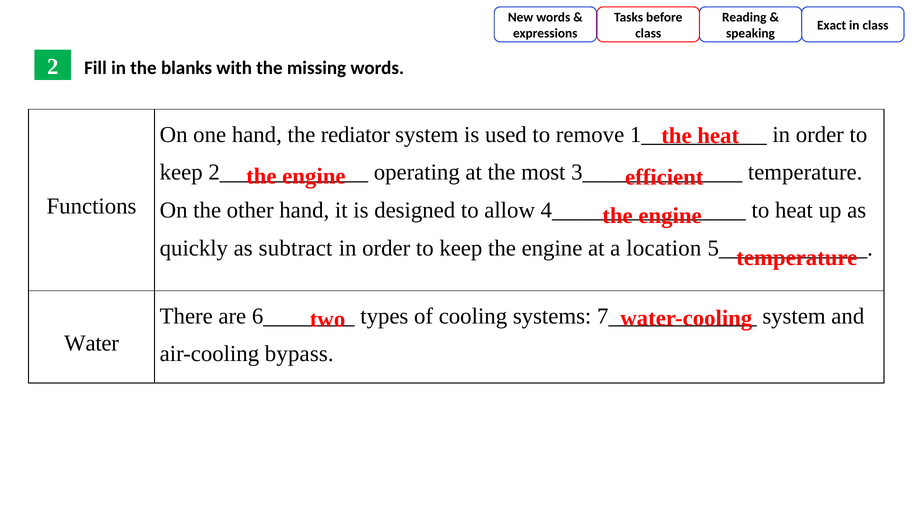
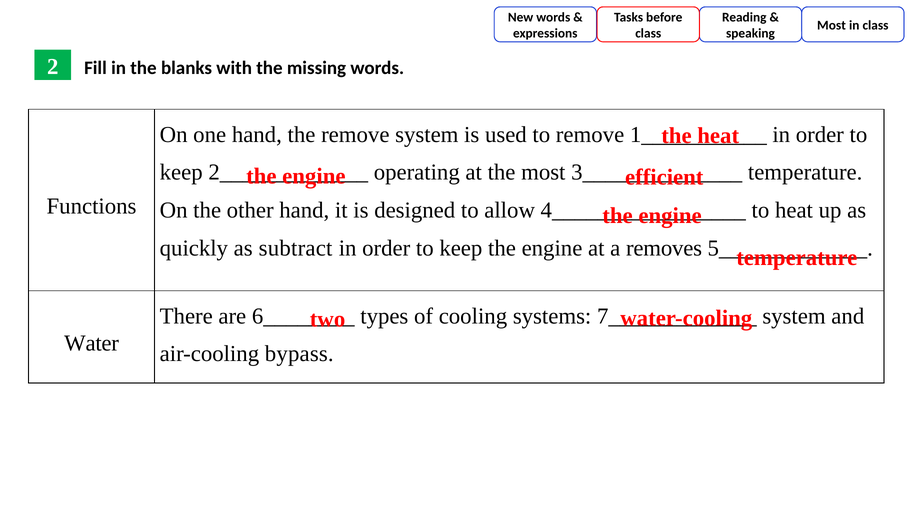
Exact at (832, 25): Exact -> Most
the rediator: rediator -> remove
location: location -> removes
